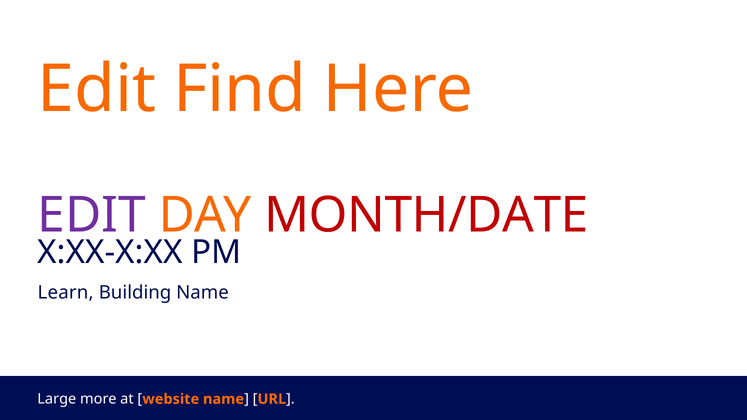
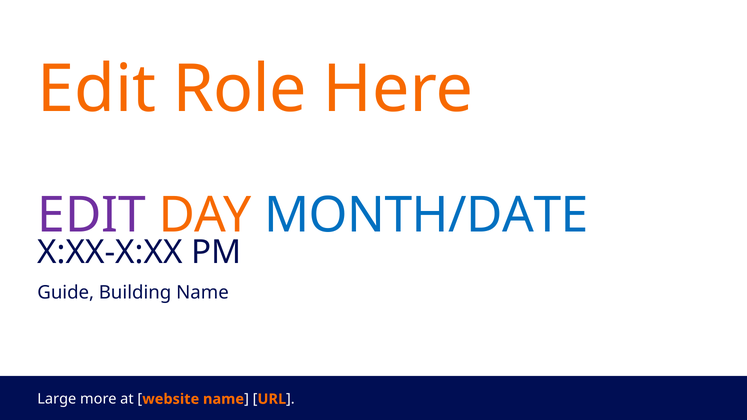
Find: Find -> Role
MONTH/DATE colour: red -> blue
Learn: Learn -> Guide
